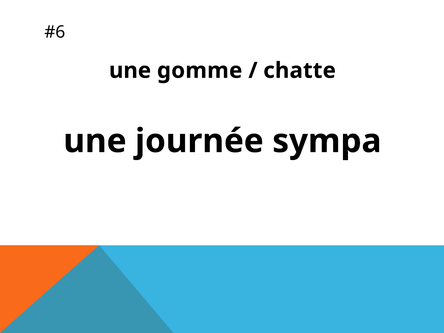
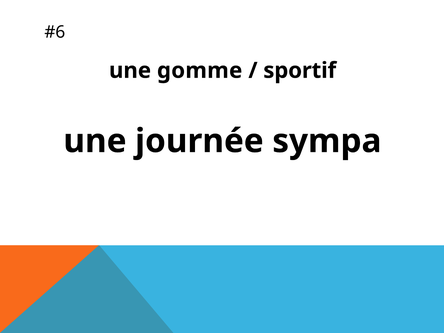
chatte: chatte -> sportif
